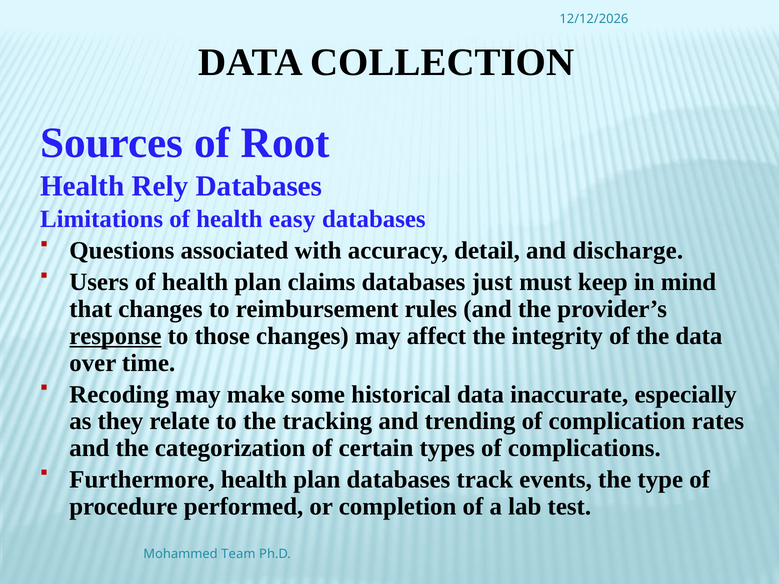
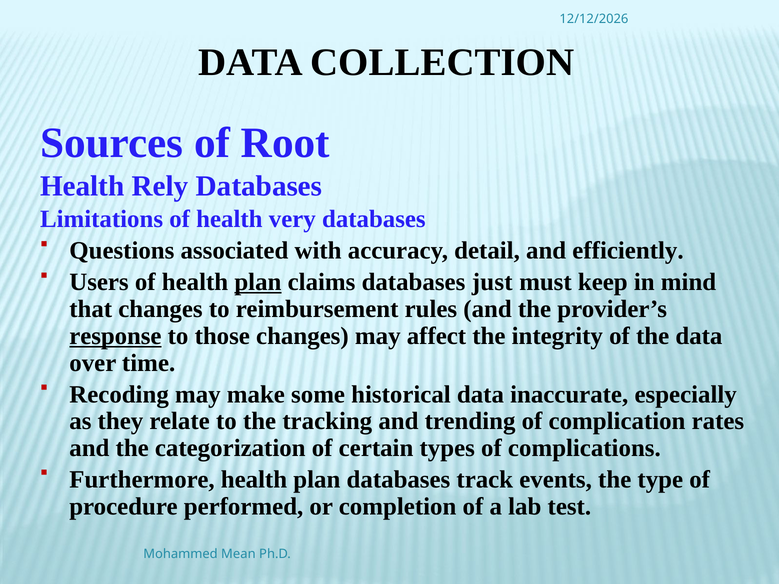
easy: easy -> very
discharge: discharge -> efficiently
plan at (258, 282) underline: none -> present
Team: Team -> Mean
